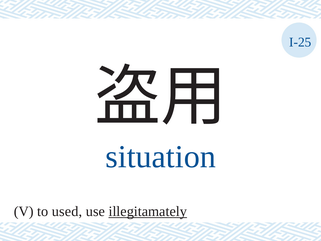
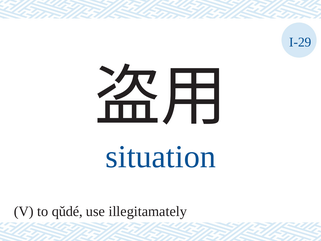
I-25: I-25 -> I-29
used: used -> qǔdé
illegitamately underline: present -> none
